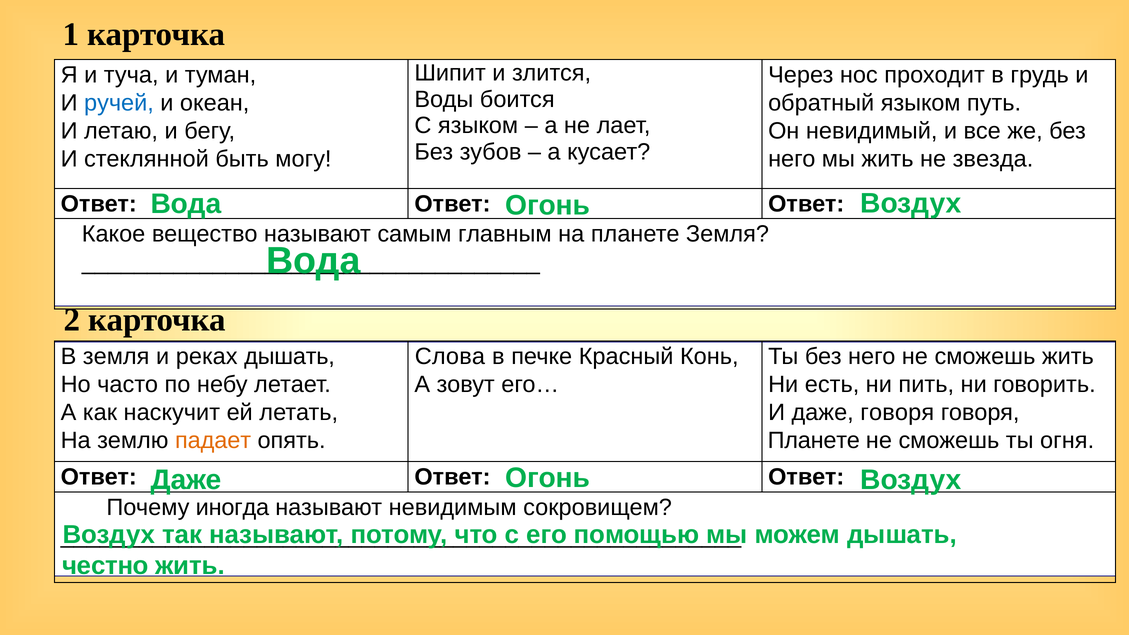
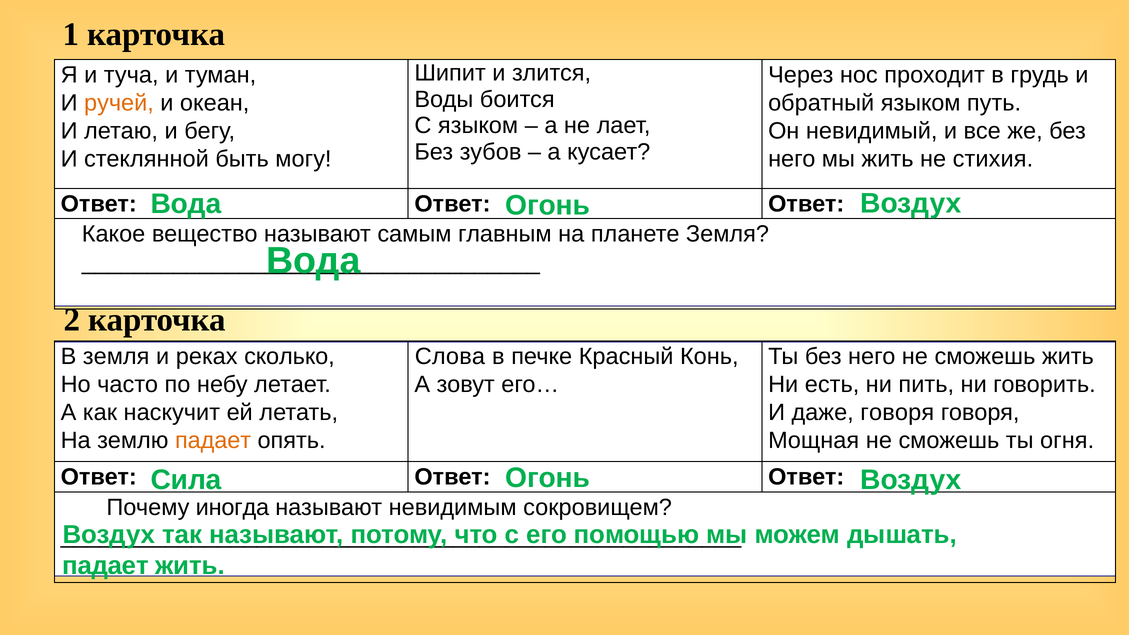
ручей colour: blue -> orange
звезда: звезда -> стихия
реках дышать: дышать -> сколько
Планете at (814, 441): Планете -> Мощная
Даже at (186, 480): Даже -> Сила
честно at (105, 566): честно -> падает
